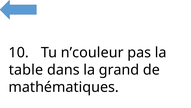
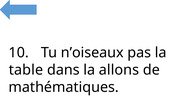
n’couleur: n’couleur -> n’oiseaux
grand: grand -> allons
